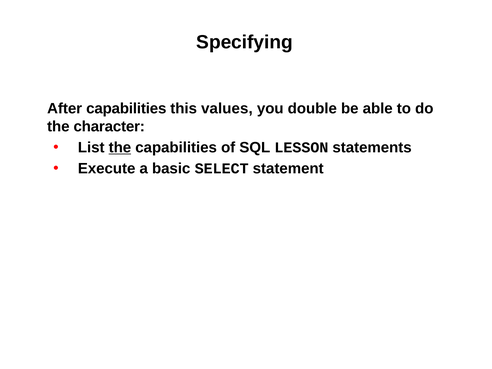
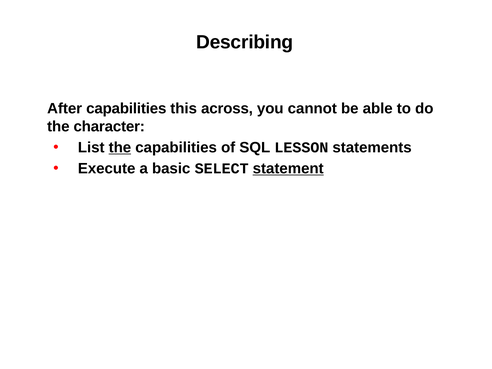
Specifying: Specifying -> Describing
values: values -> across
double: double -> cannot
statement underline: none -> present
